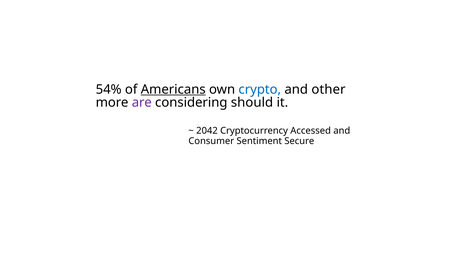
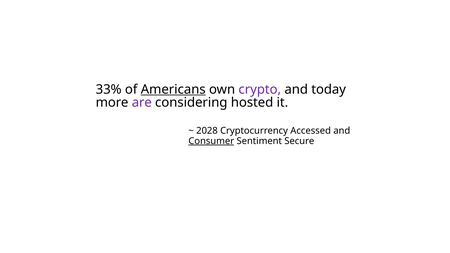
54%: 54% -> 33%
crypto colour: blue -> purple
other: other -> today
should: should -> hosted
2042: 2042 -> 2028
Consumer underline: none -> present
